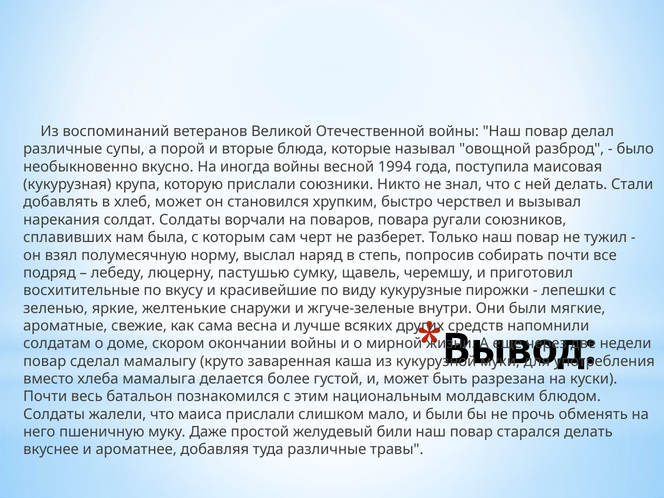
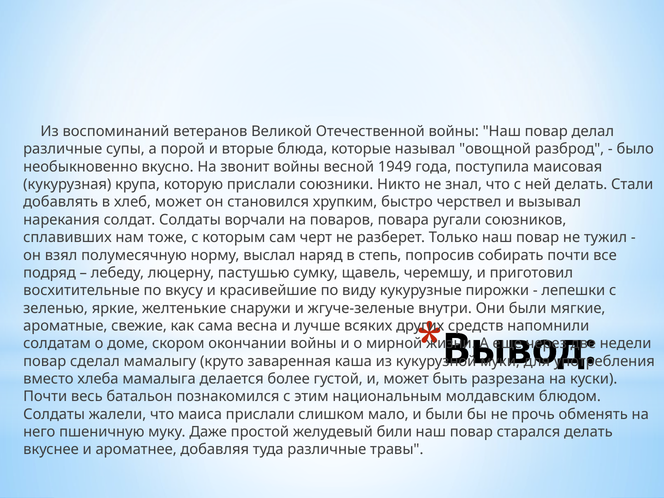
иногда: иногда -> звонит
1994: 1994 -> 1949
была: была -> тоже
